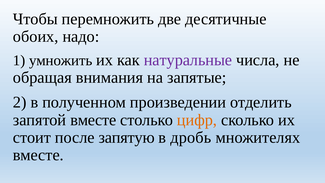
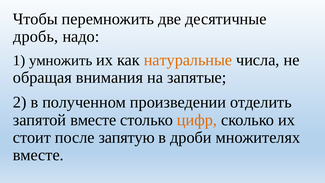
обоих: обоих -> дробь
натуральные colour: purple -> orange
дробь: дробь -> дроби
